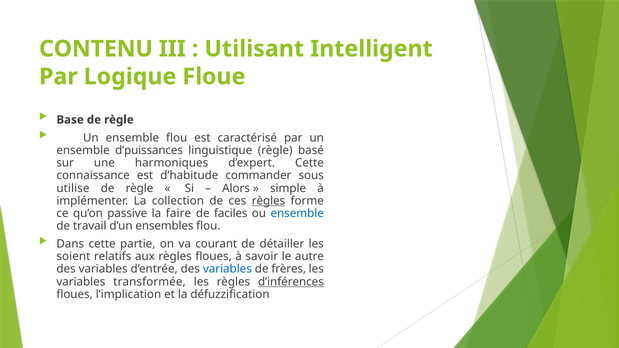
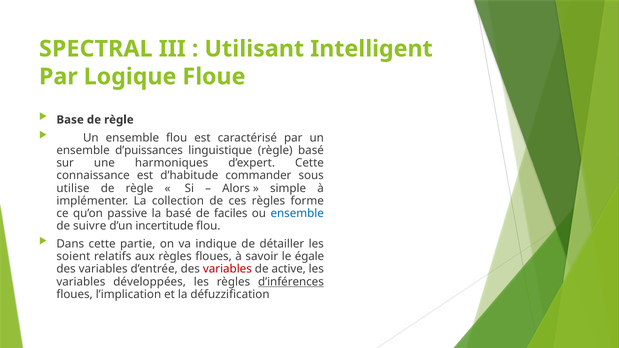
CONTENU: CONTENU -> SPECTRAL
règles at (269, 201) underline: present -> none
la faire: faire -> basé
travail: travail -> suivre
ensembles: ensembles -> incertitude
courant: courant -> indique
autre: autre -> égale
variables at (227, 269) colour: blue -> red
frères: frères -> active
transformée: transformée -> développées
